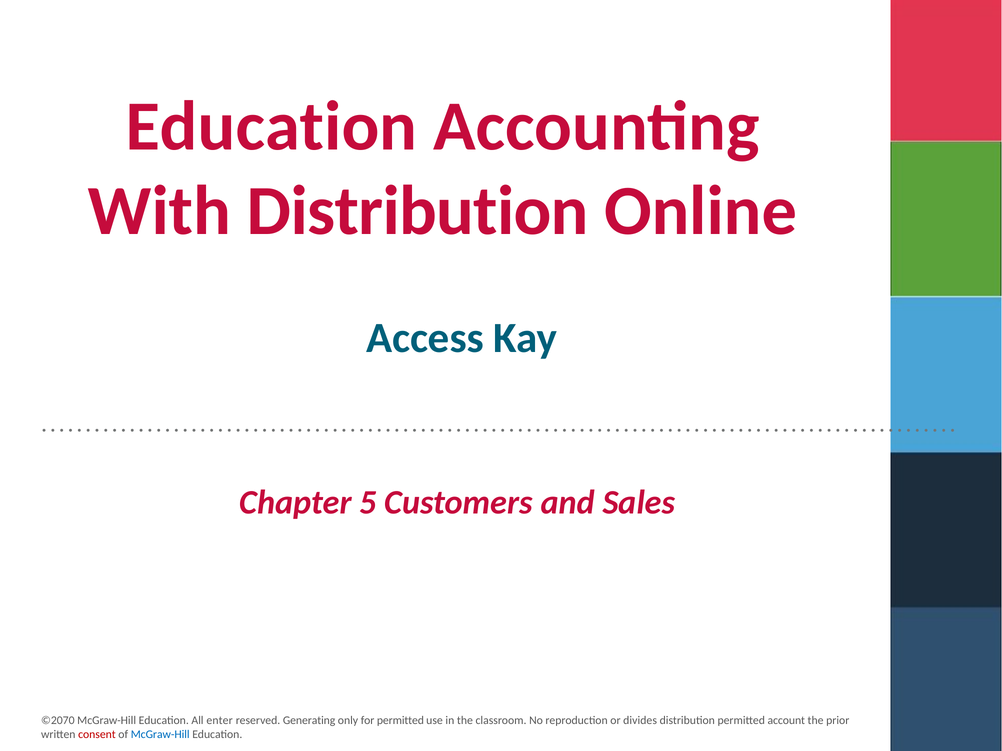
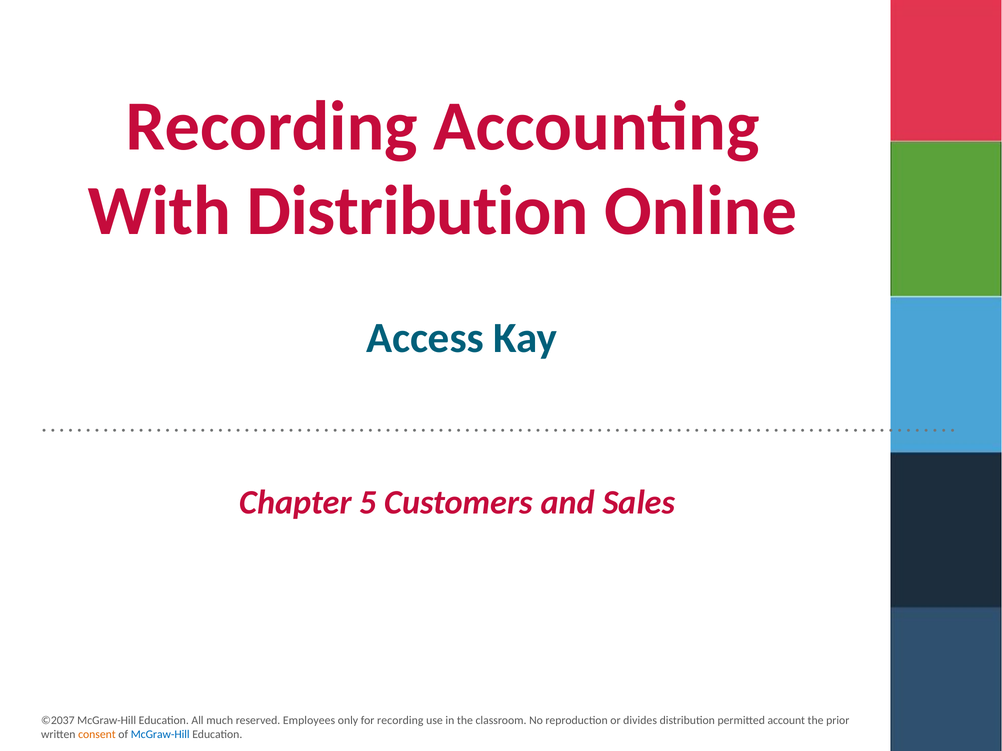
Education at (271, 126): Education -> Recording
©2070: ©2070 -> ©2037
enter: enter -> much
Generating: Generating -> Employees
for permitted: permitted -> recording
consent colour: red -> orange
